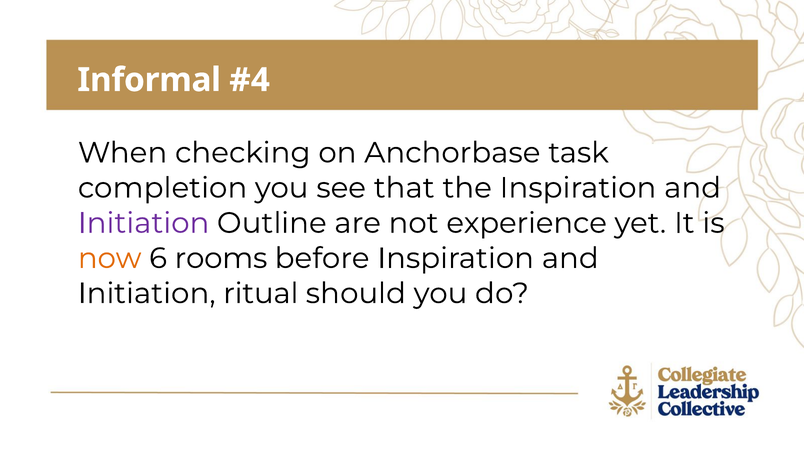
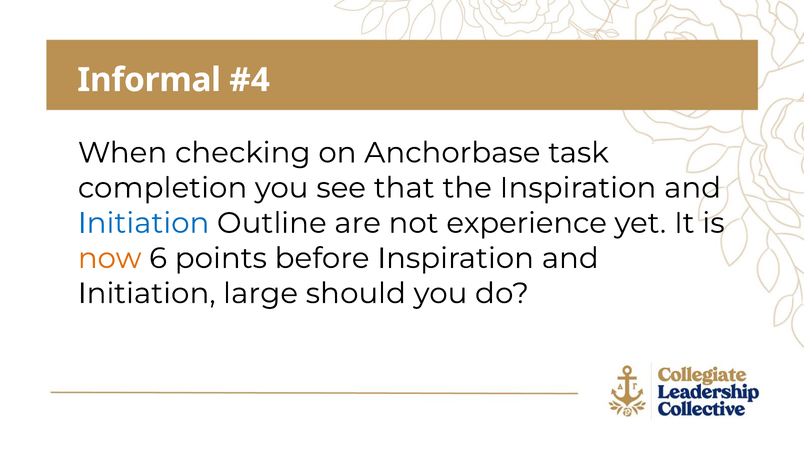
Initiation at (144, 223) colour: purple -> blue
rooms: rooms -> points
ritual: ritual -> large
